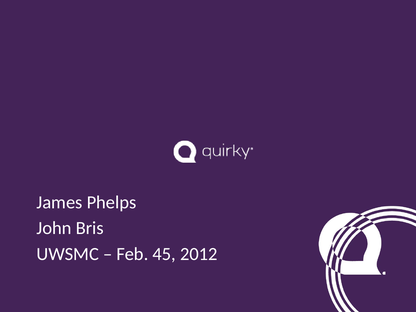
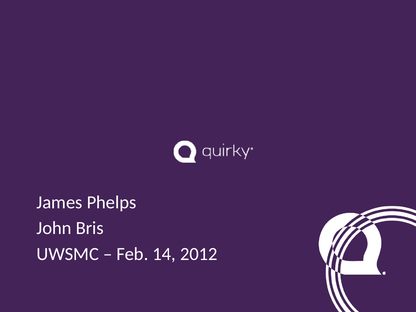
45: 45 -> 14
